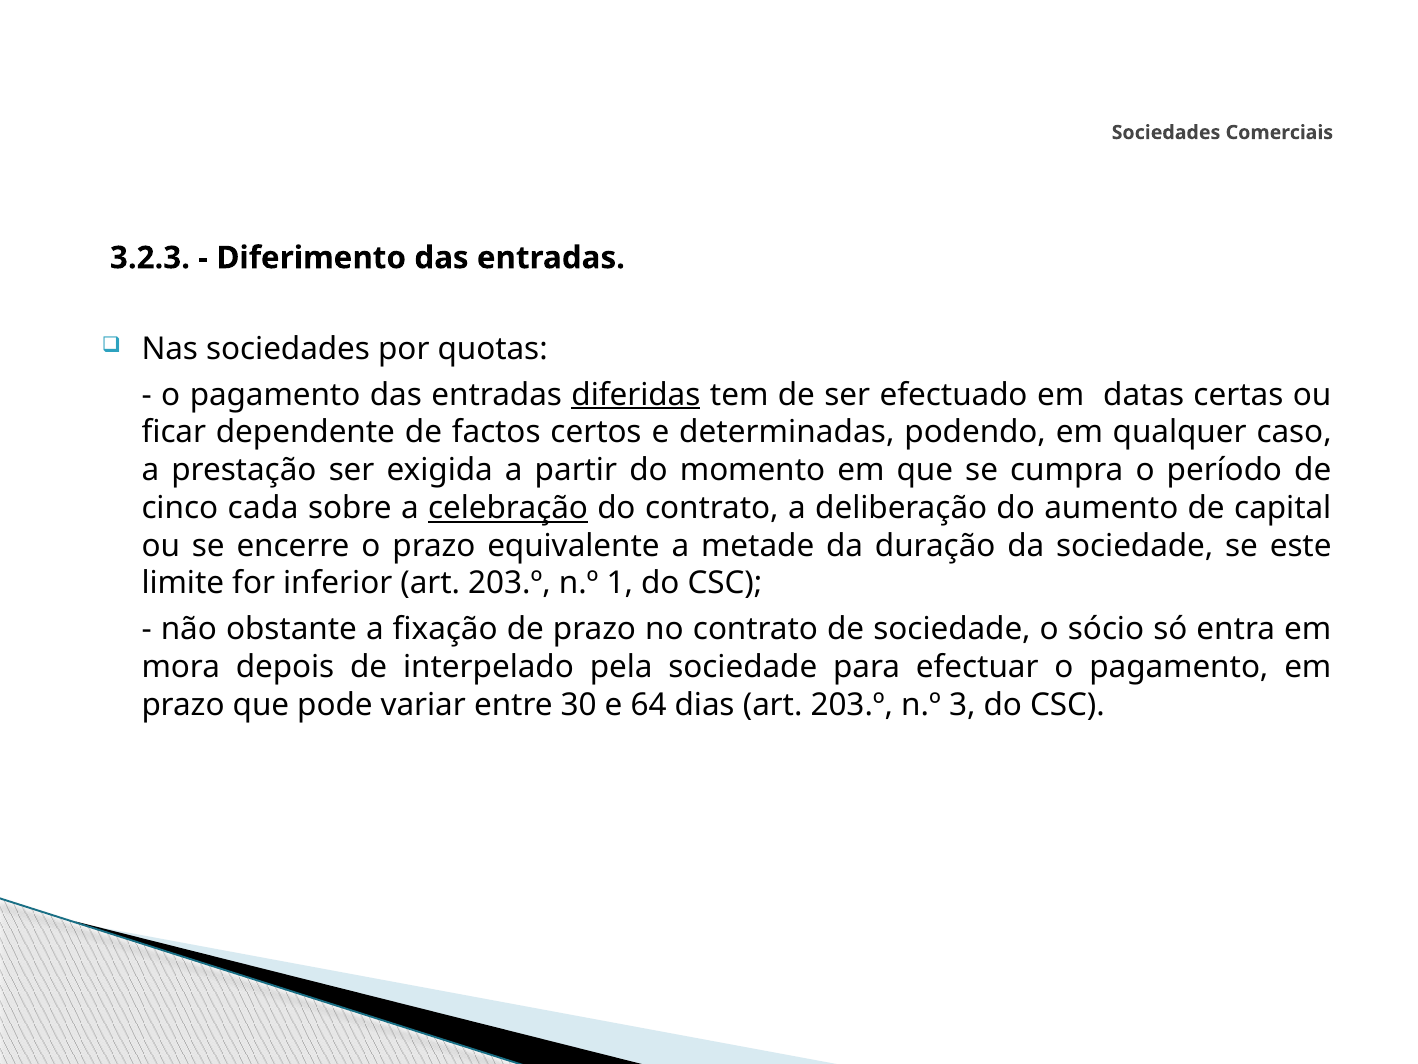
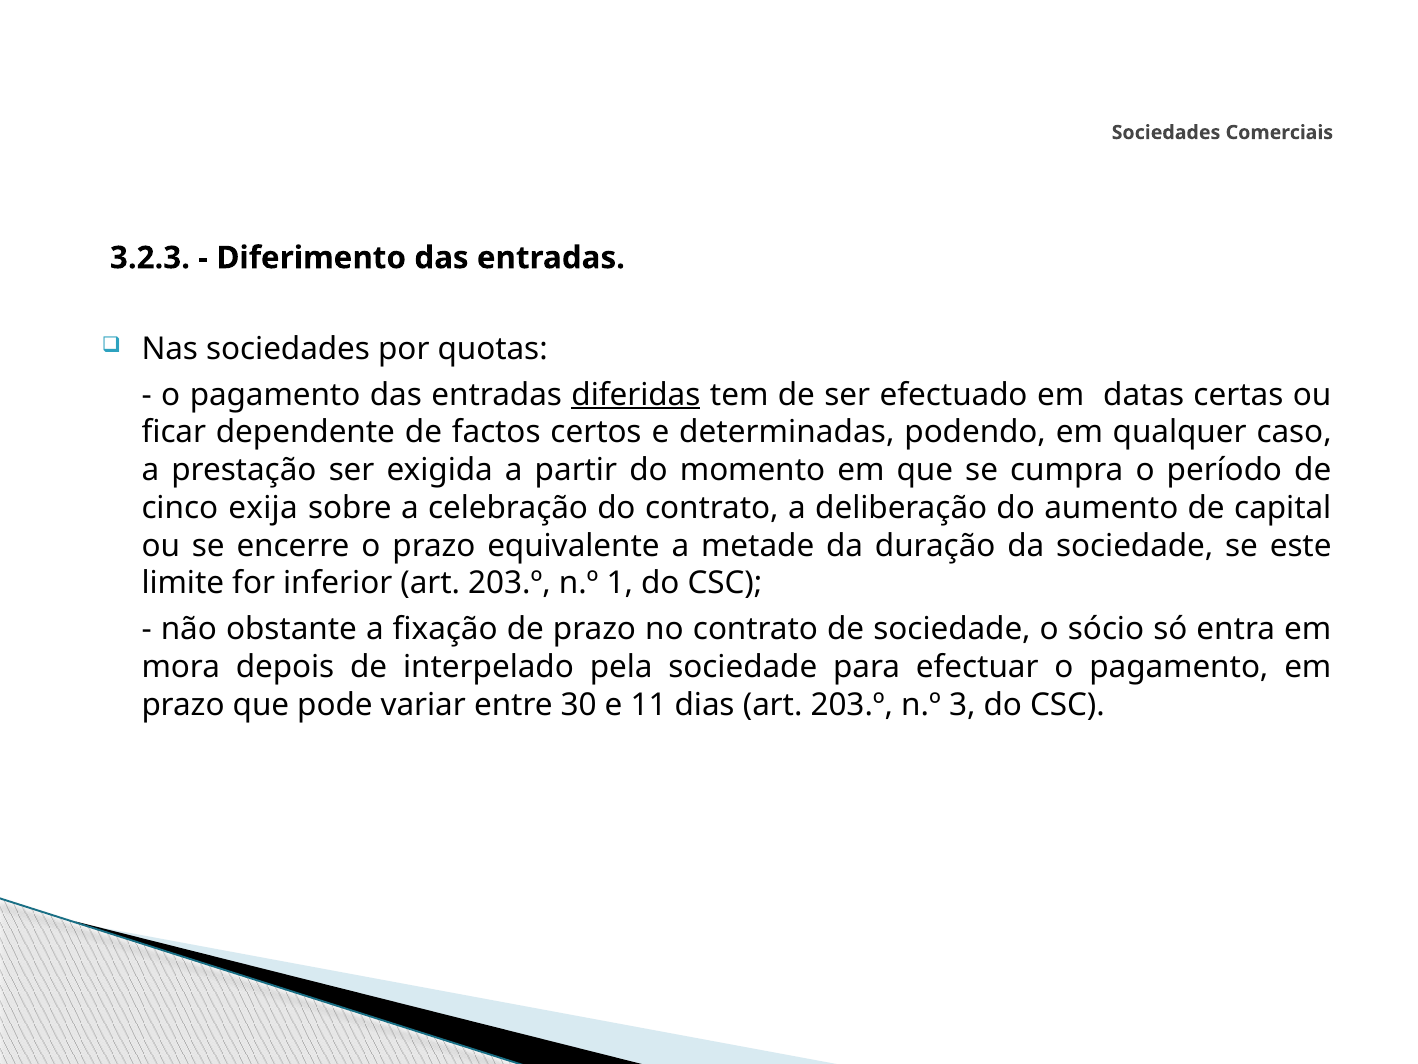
cada: cada -> exija
celebração underline: present -> none
64: 64 -> 11
